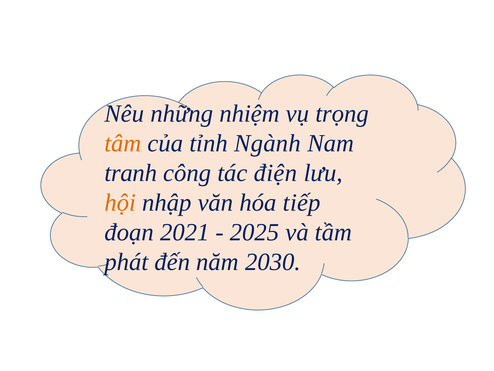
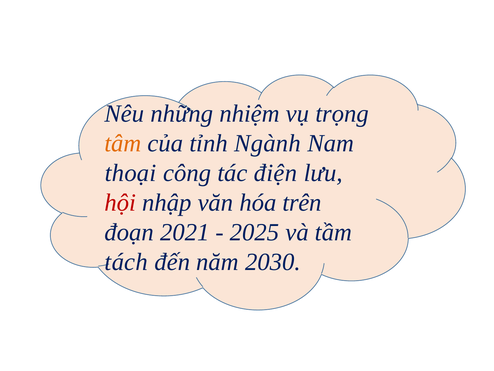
tranh: tranh -> thoại
hội colour: orange -> red
tiếp: tiếp -> trên
phát: phát -> tách
